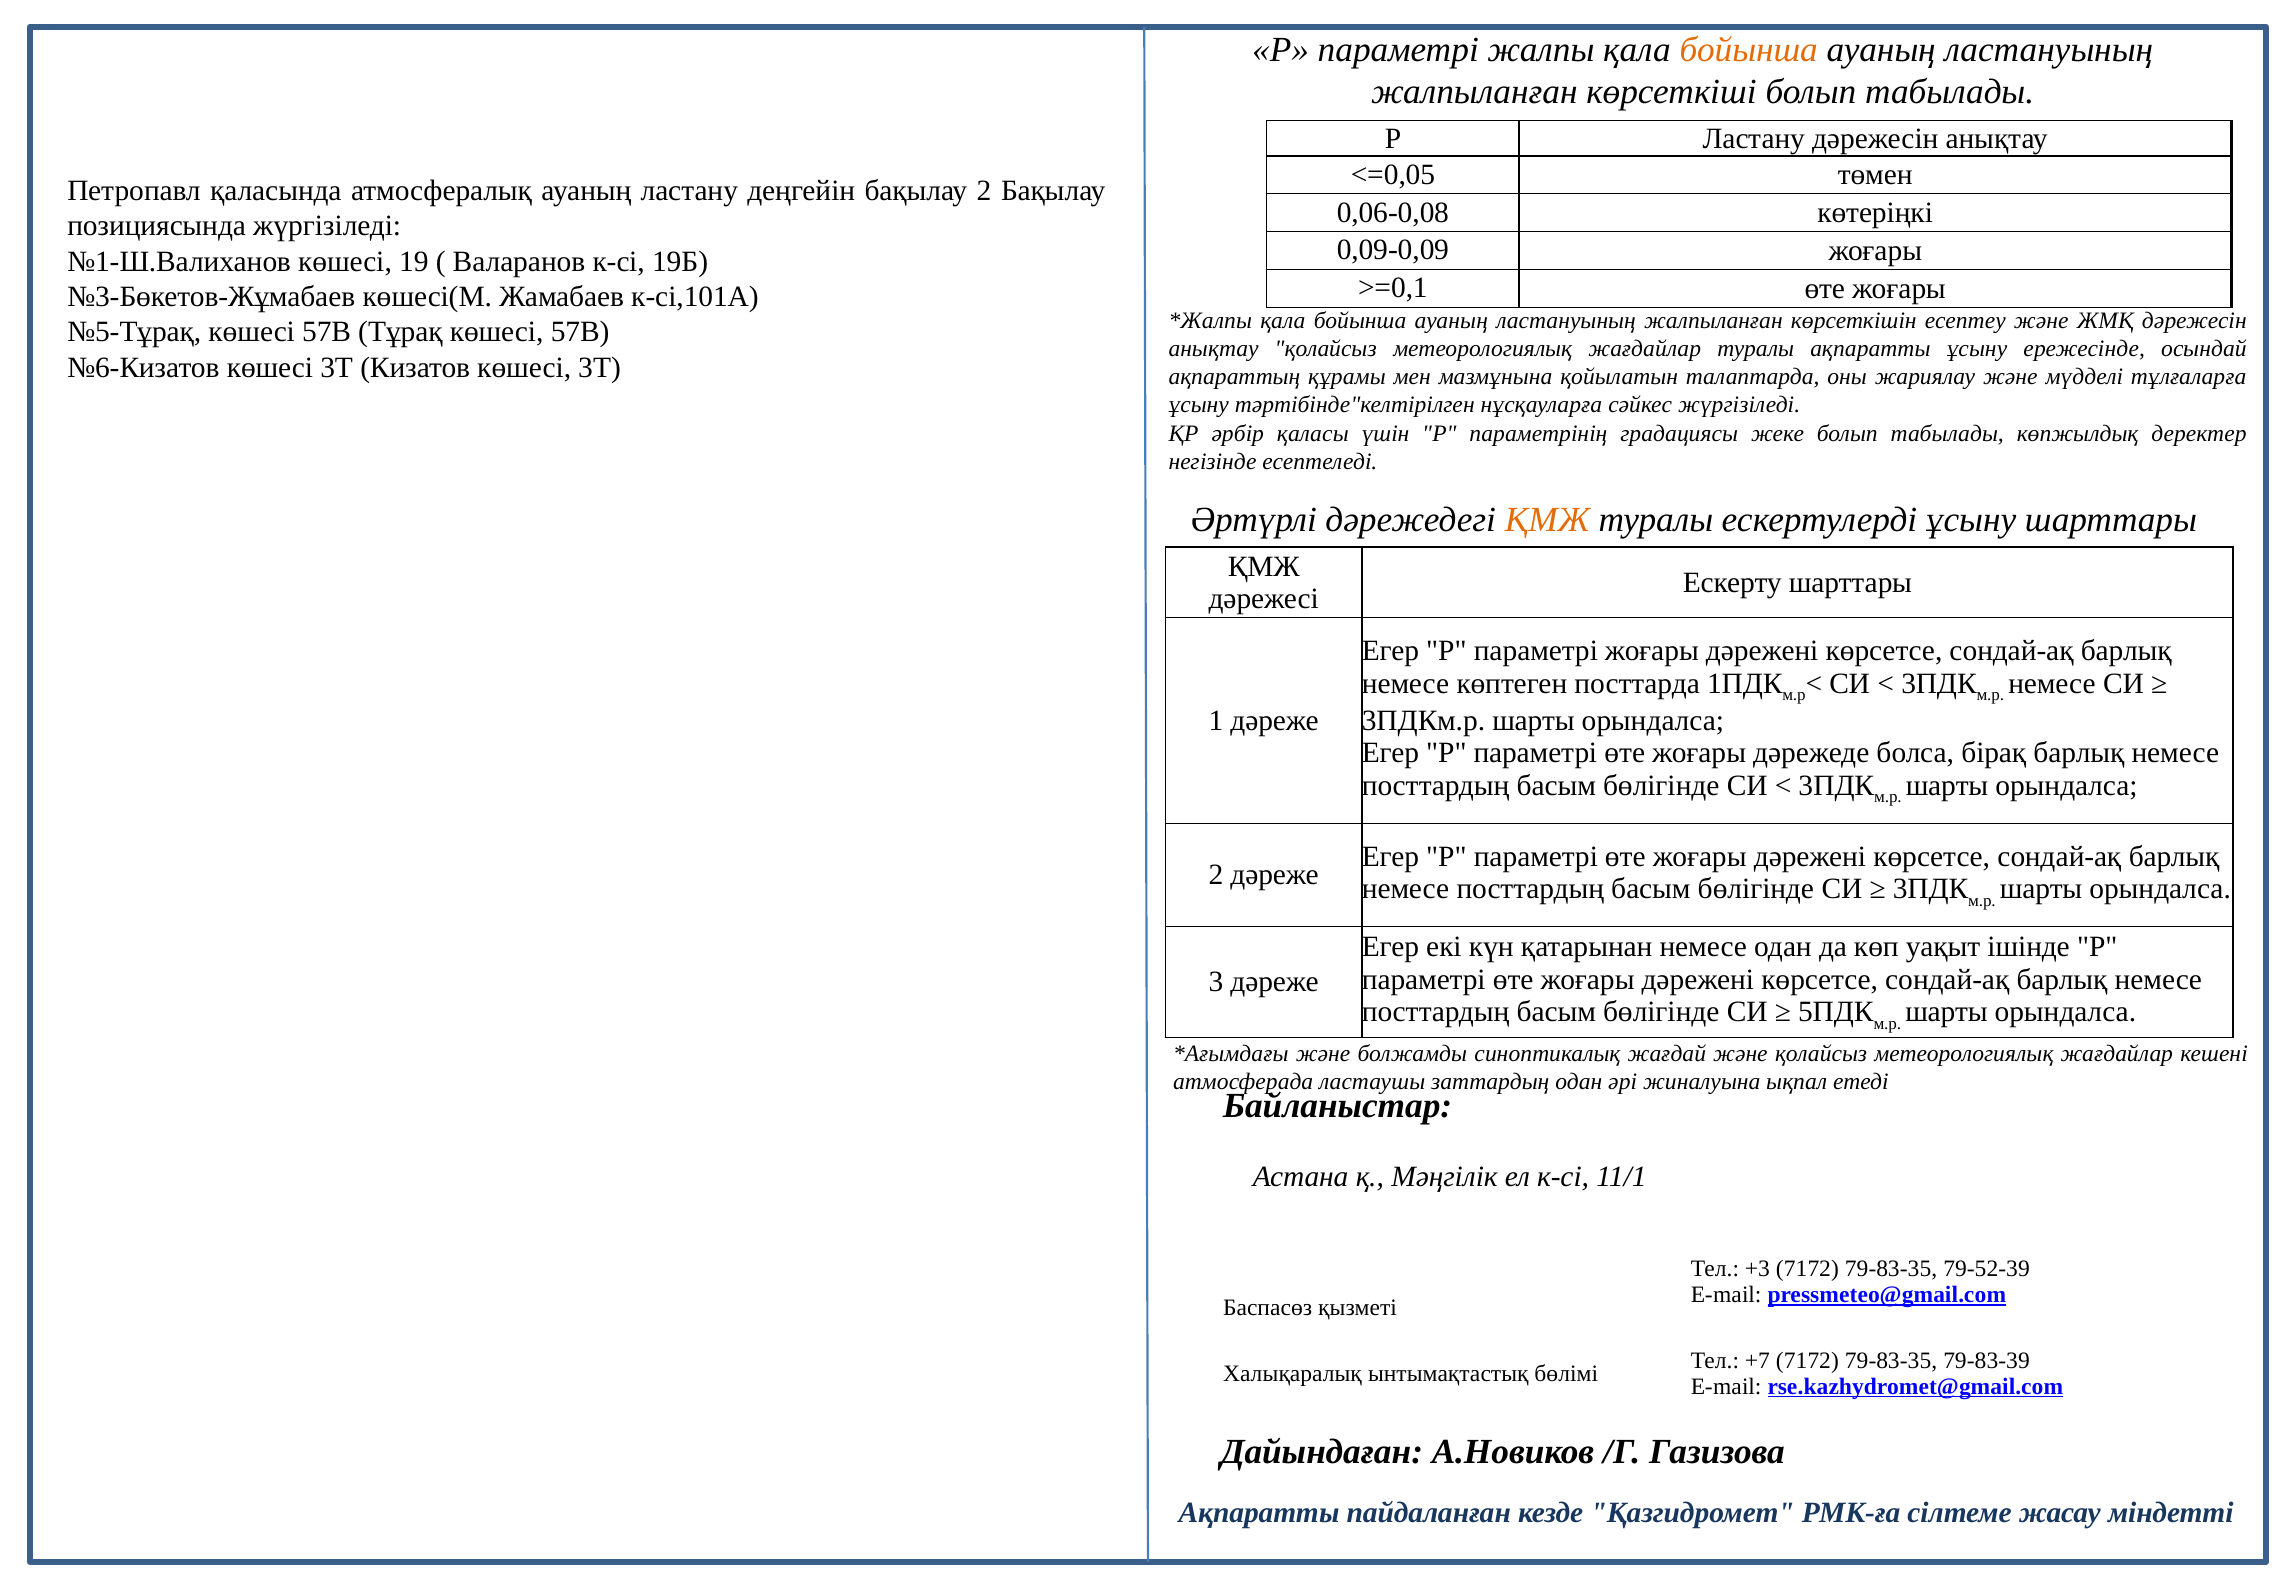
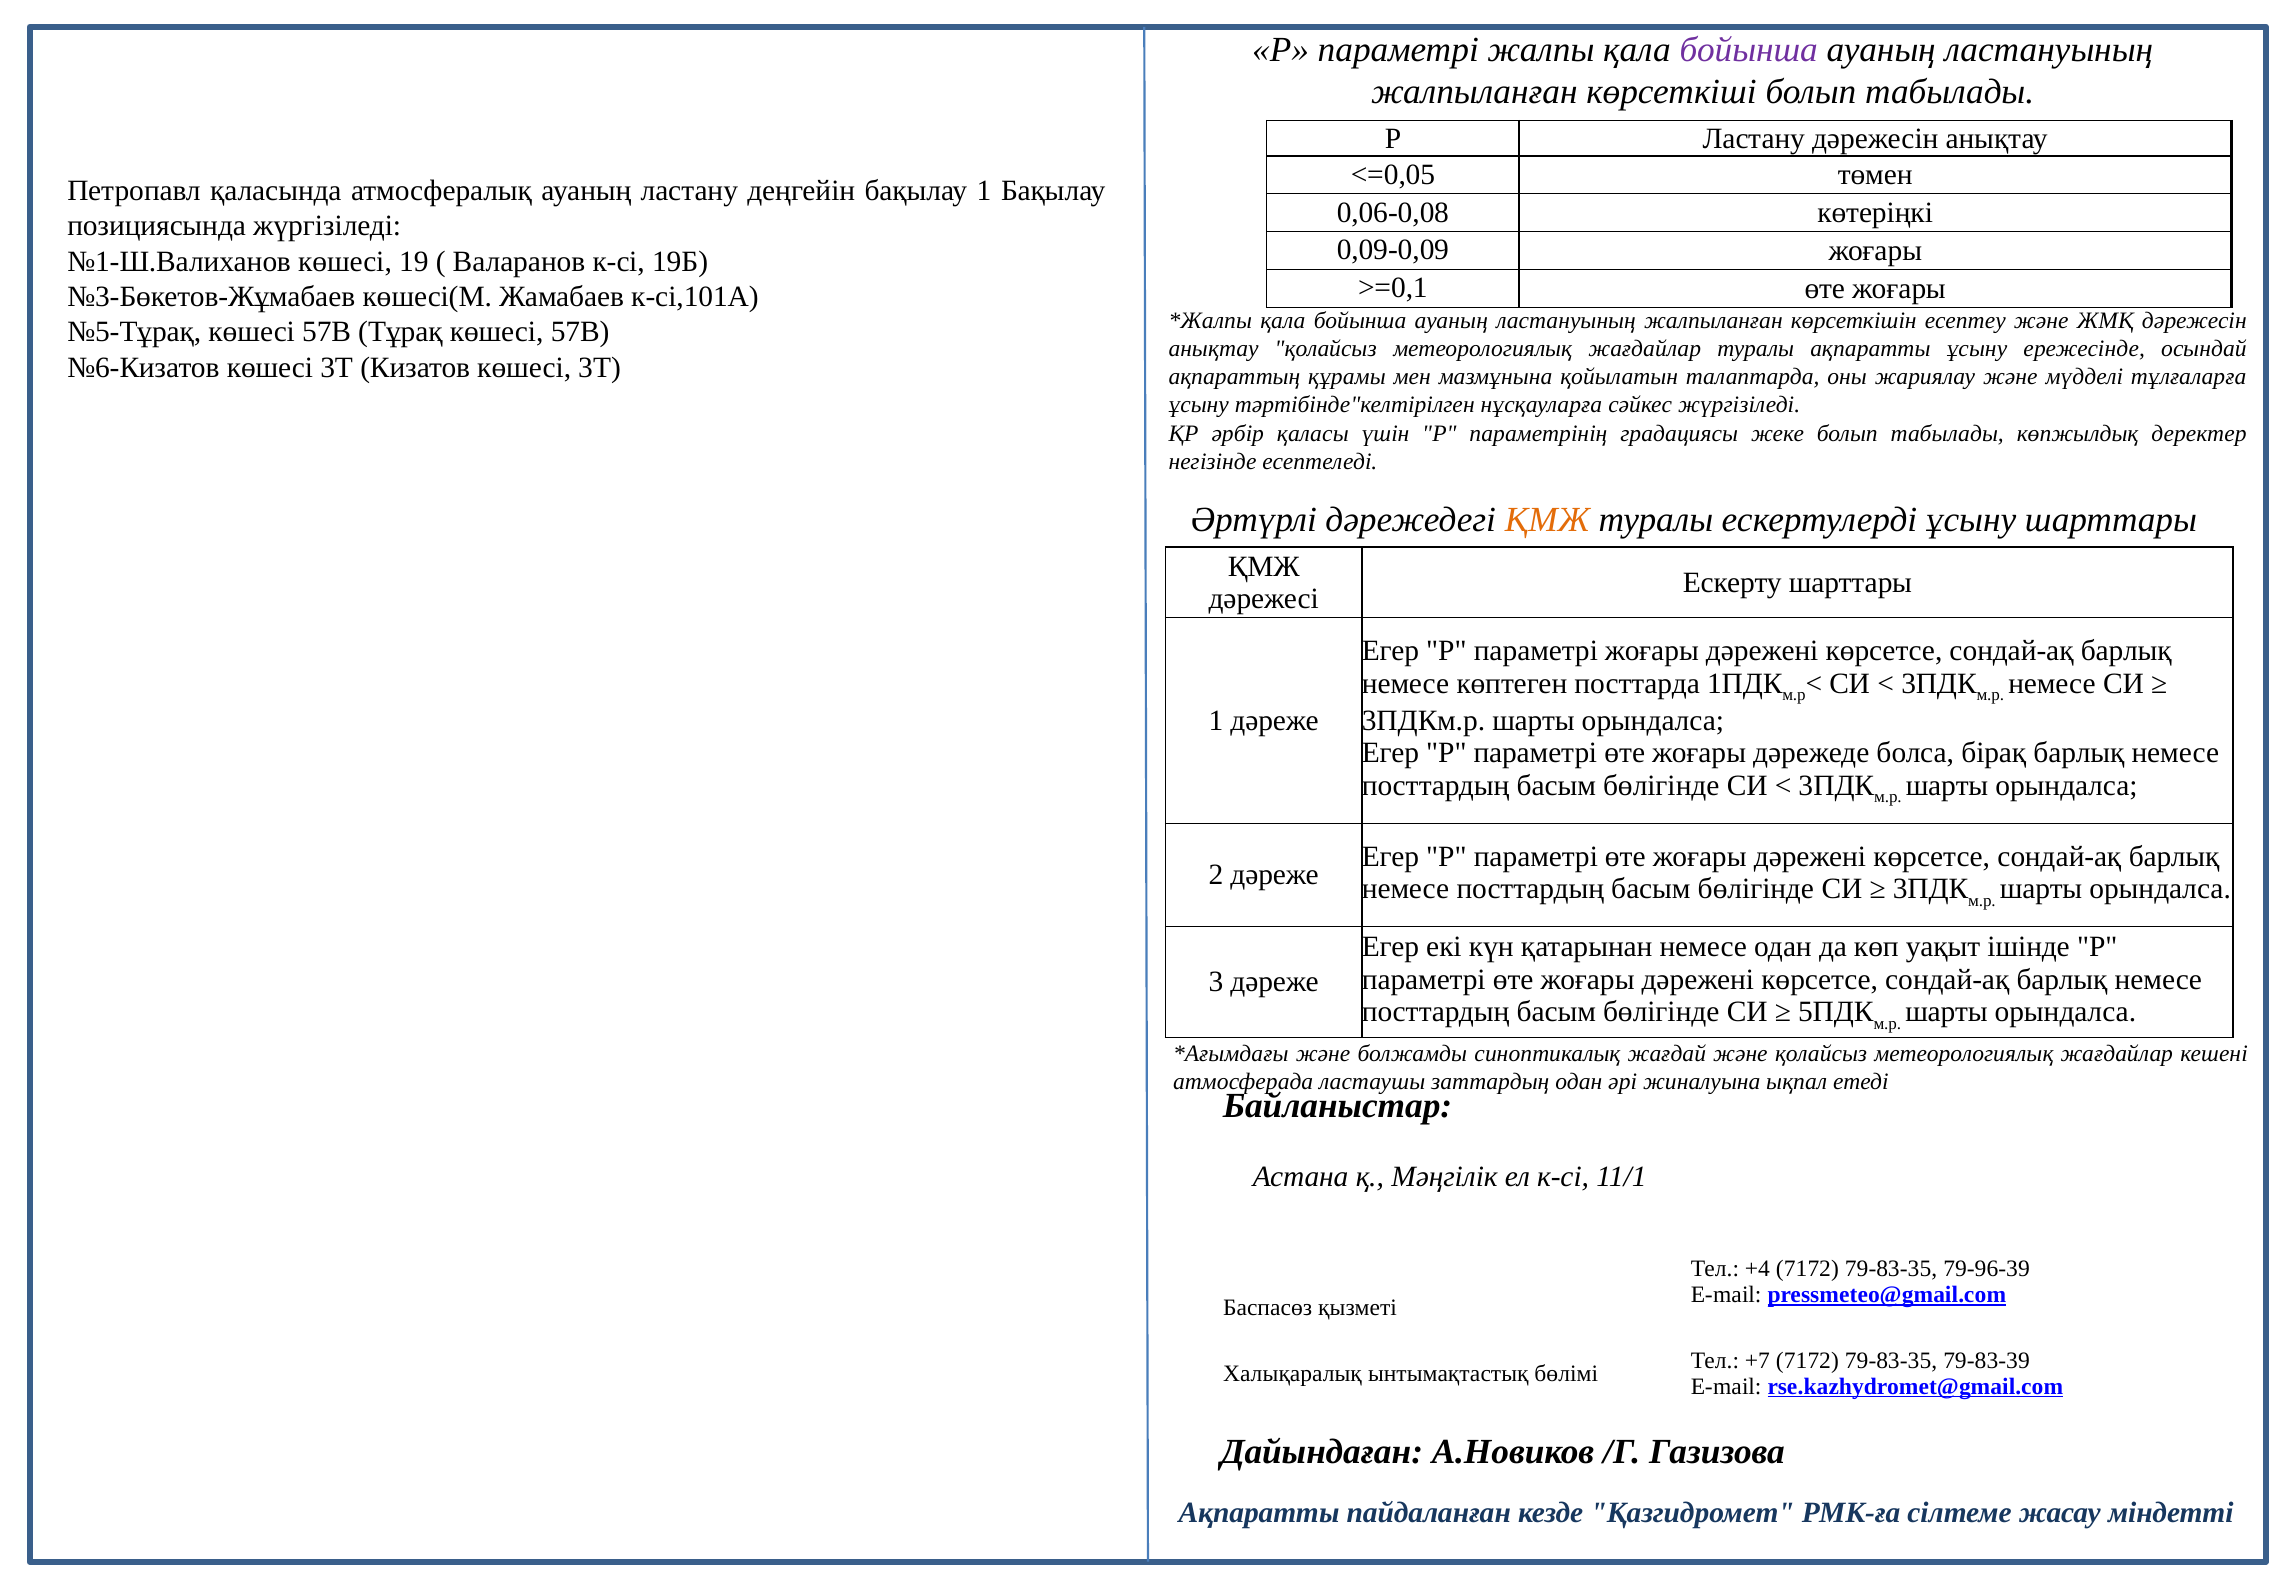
бойынша at (1749, 49) colour: orange -> purple
бақылау 2: 2 -> 1
+3: +3 -> +4
79-52-39: 79-52-39 -> 79-96-39
